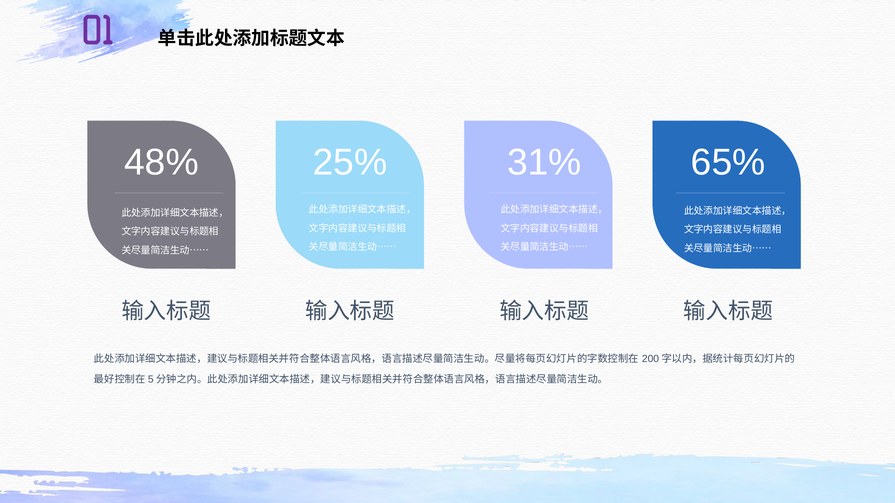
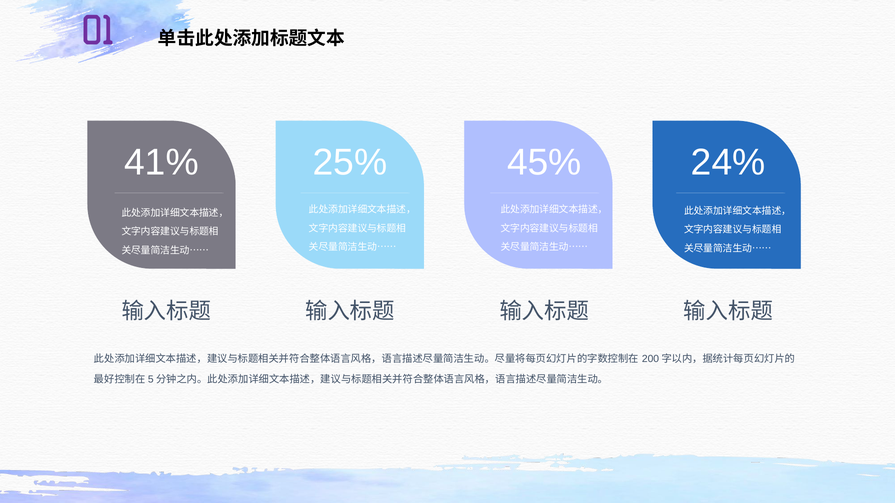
48%: 48% -> 41%
31%: 31% -> 45%
65%: 65% -> 24%
